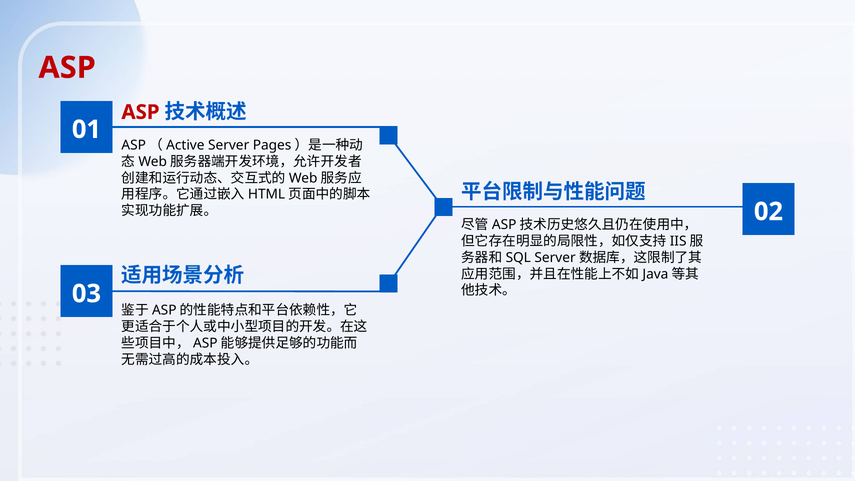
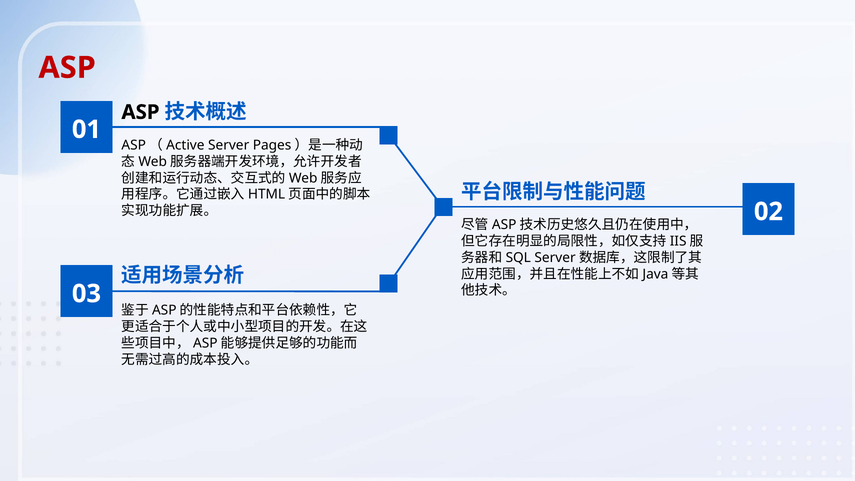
ASP at (141, 112) colour: red -> black
